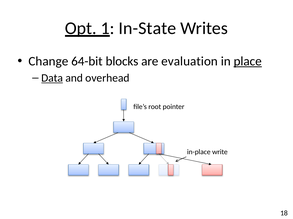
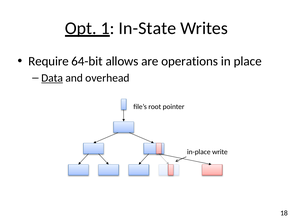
Change: Change -> Require
blocks: blocks -> allows
evaluation: evaluation -> operations
place underline: present -> none
